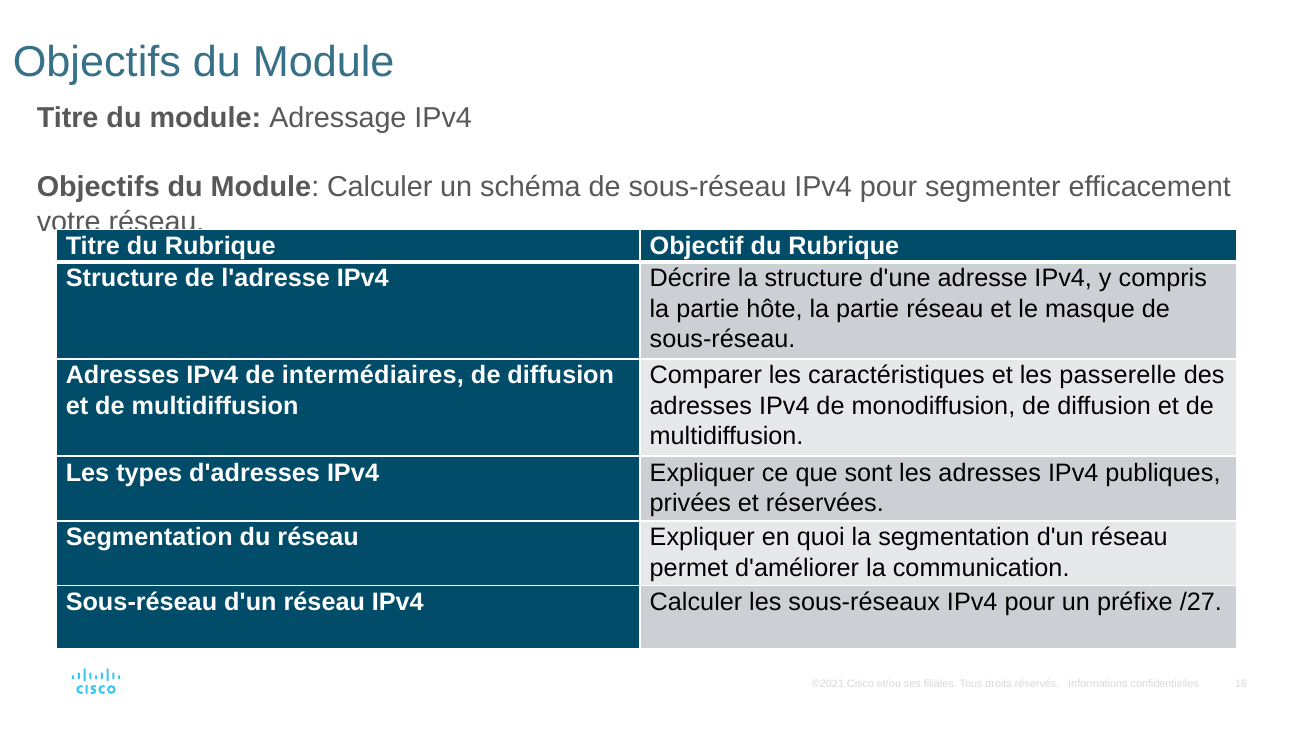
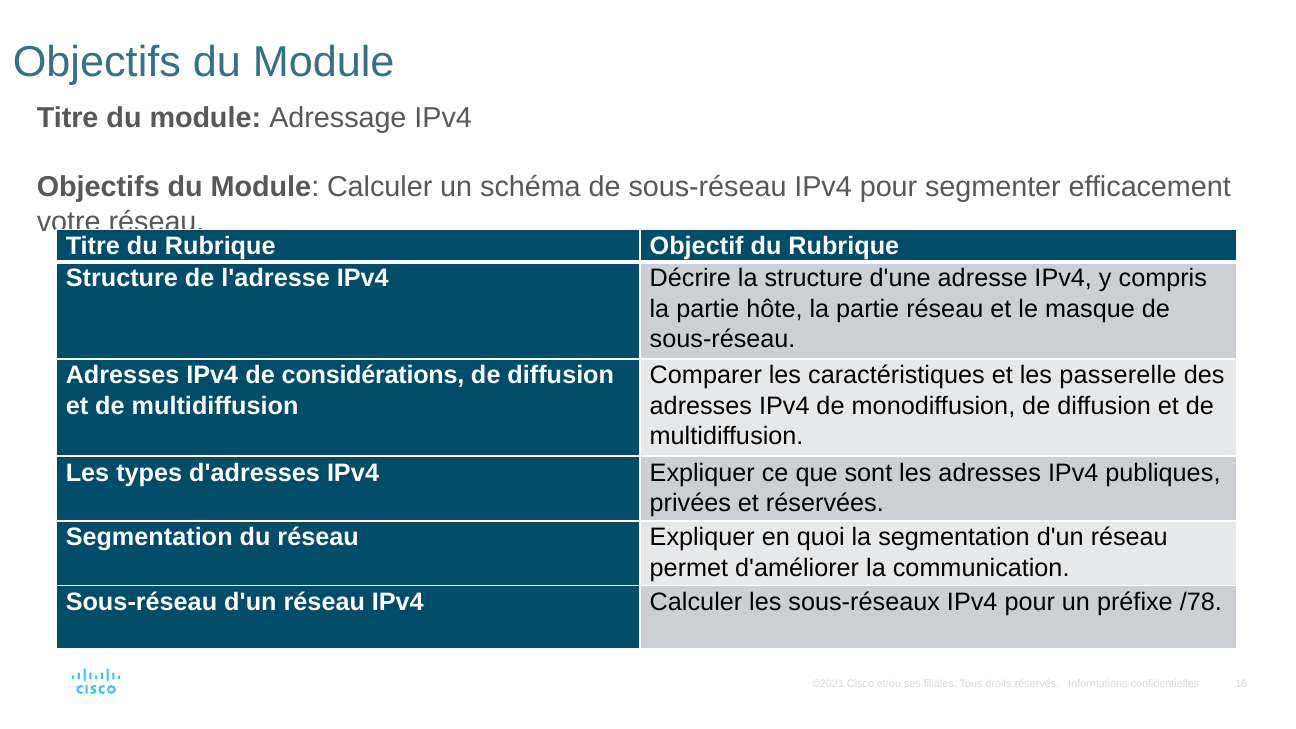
intermédiaires: intermédiaires -> considérations
/27: /27 -> /78
